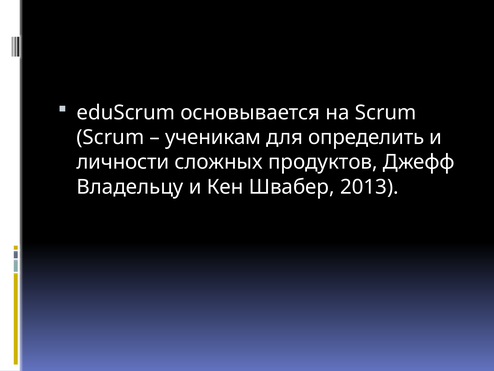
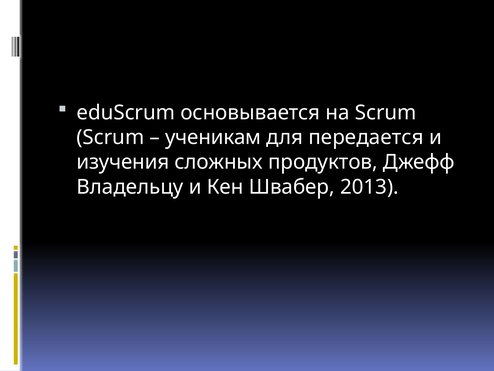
определить: определить -> передается
личности: личности -> изучения
